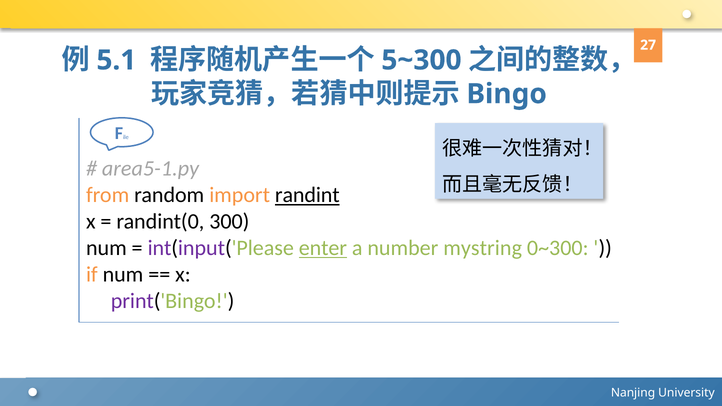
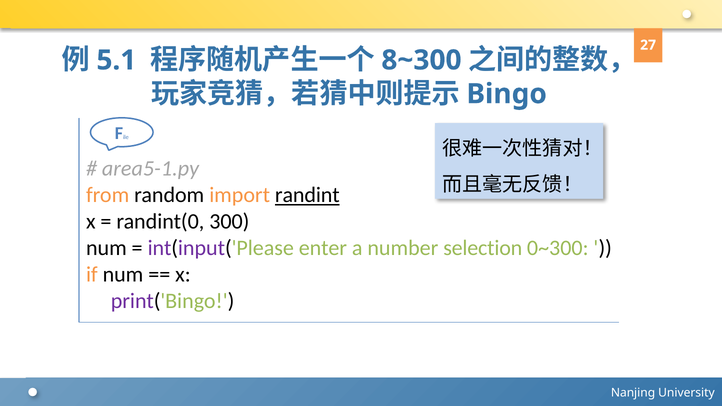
5~300: 5~300 -> 8~300
enter underline: present -> none
mystring: mystring -> selection
